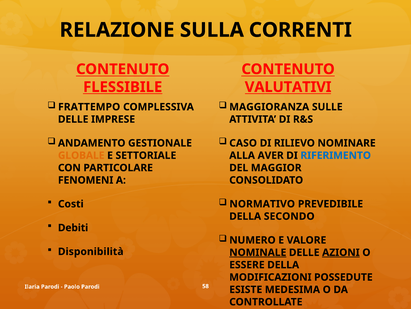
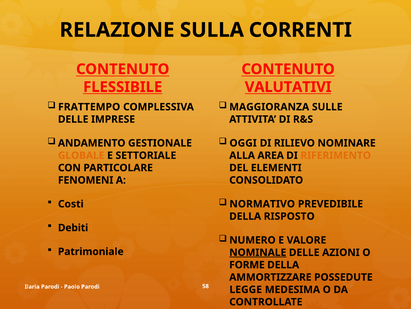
CASO: CASO -> OGGI
AVER: AVER -> AREA
RIFERIMENTO colour: blue -> orange
MAGGIOR: MAGGIOR -> ELEMENTI
SECONDO: SECONDO -> RISPOSTO
Disponibilità: Disponibilità -> Patrimoniale
AZIONI underline: present -> none
ESSERE: ESSERE -> FORME
MODIFICAZIONI: MODIFICAZIONI -> AMMORTIZZARE
ESISTE: ESISTE -> LEGGE
